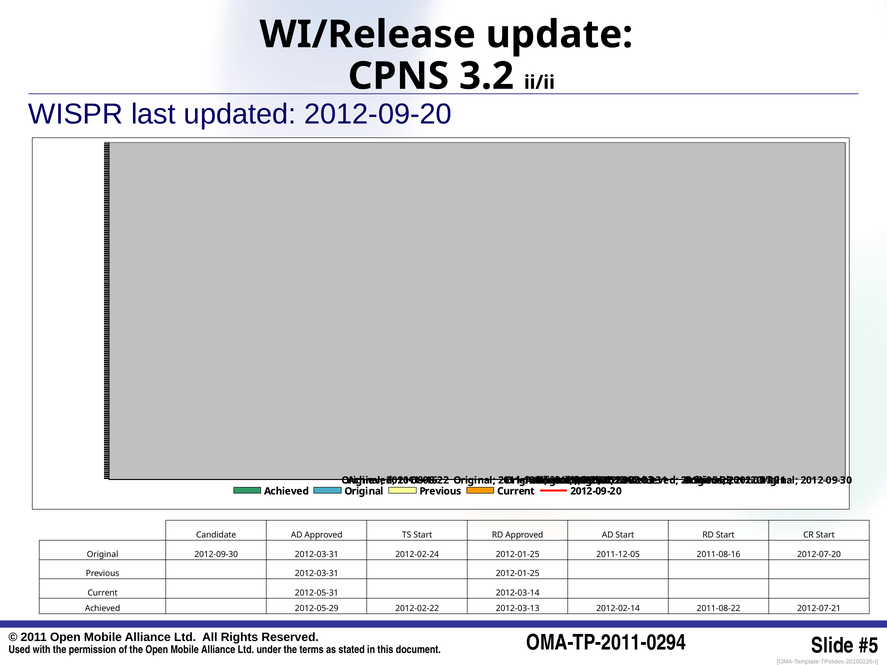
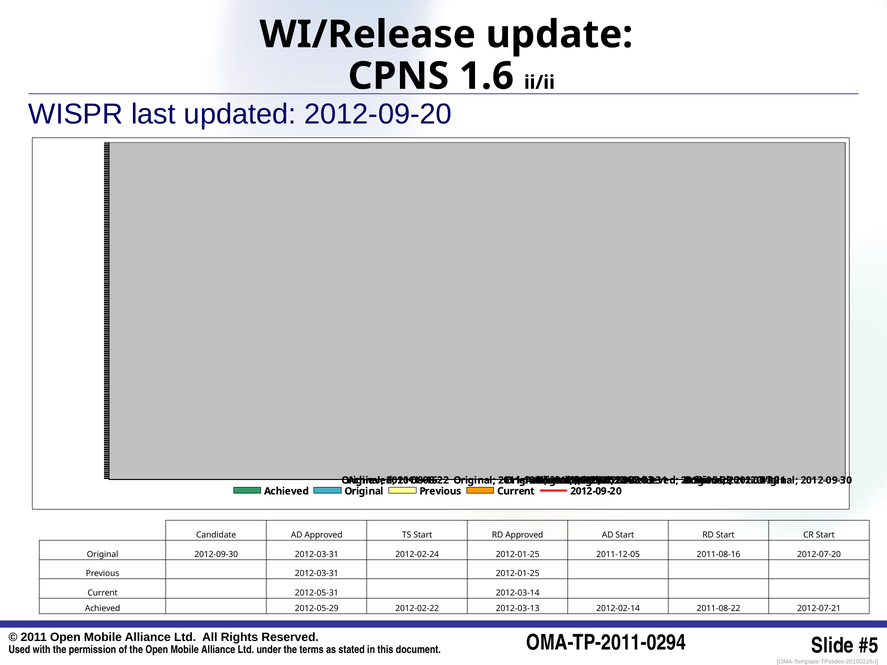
3.2: 3.2 -> 1.6
